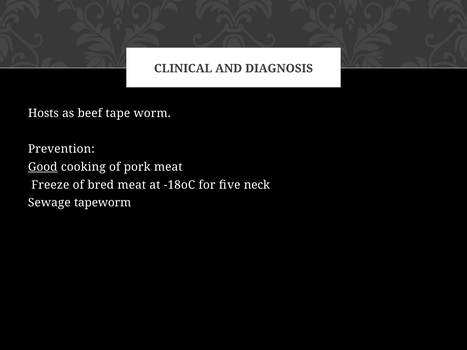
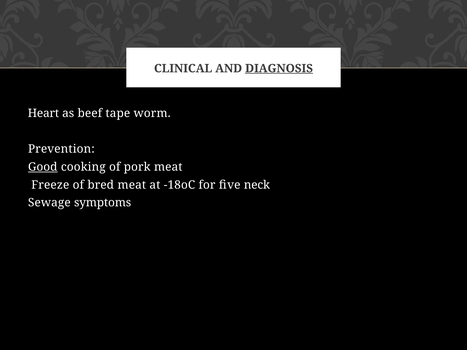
DIAGNOSIS underline: none -> present
Hosts: Hosts -> Heart
tapeworm: tapeworm -> symptoms
